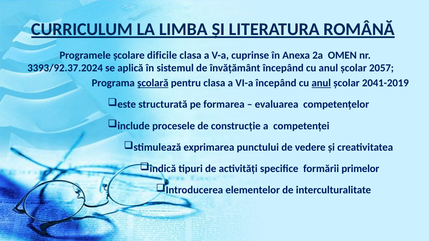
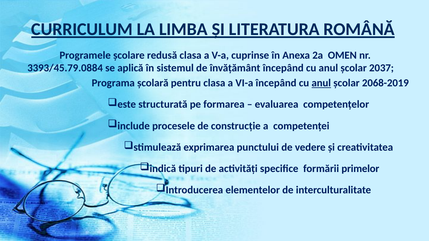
dificile: dificile -> redusă
3393/92.37.2024: 3393/92.37.2024 -> 3393/45.79.0884
2057: 2057 -> 2037
școlară underline: present -> none
2041-2019: 2041-2019 -> 2068-2019
